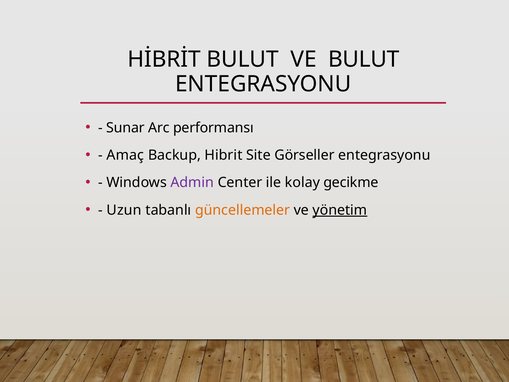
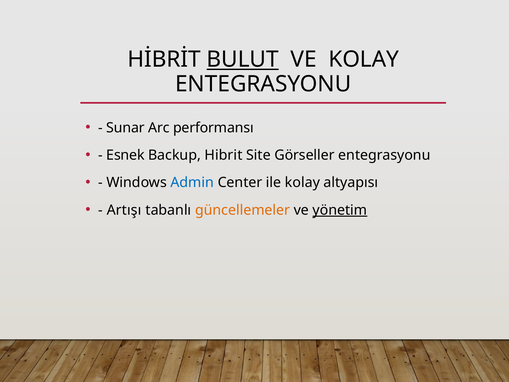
BULUT at (243, 59) underline: none -> present
VE BULUT: BULUT -> KOLAY
Amaç: Amaç -> Esnek
Admin colour: purple -> blue
gecikme: gecikme -> altyapısı
Uzun: Uzun -> Artışı
